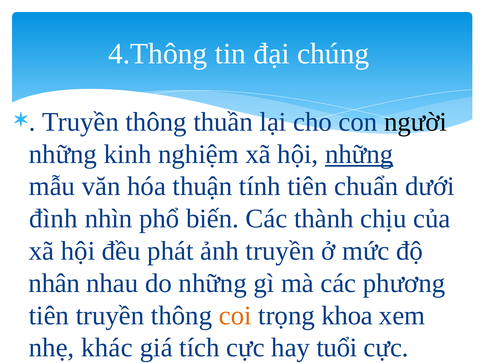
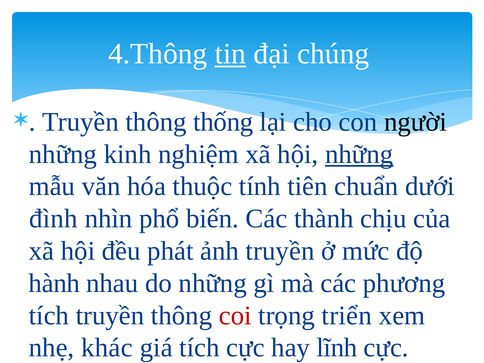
tin underline: none -> present
thuần: thuần -> thống
thuận: thuận -> thuộc
nhân: nhân -> hành
tiên at (49, 315): tiên -> tích
coi colour: orange -> red
khoa: khoa -> triển
tuổi: tuổi -> lĩnh
